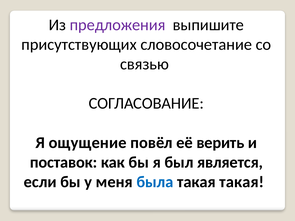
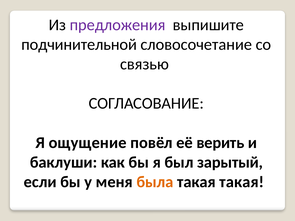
присутствующих: присутствующих -> подчинительной
поставок: поставок -> баклуши
является: является -> зарытый
была colour: blue -> orange
